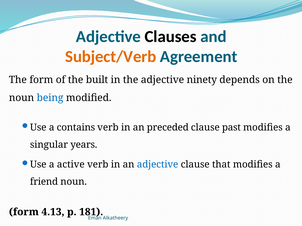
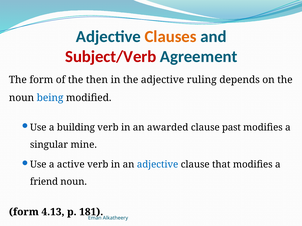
Clauses colour: black -> orange
Subject/Verb colour: orange -> red
built: built -> then
ninety: ninety -> ruling
contains: contains -> building
preceded: preceded -> awarded
years: years -> mine
